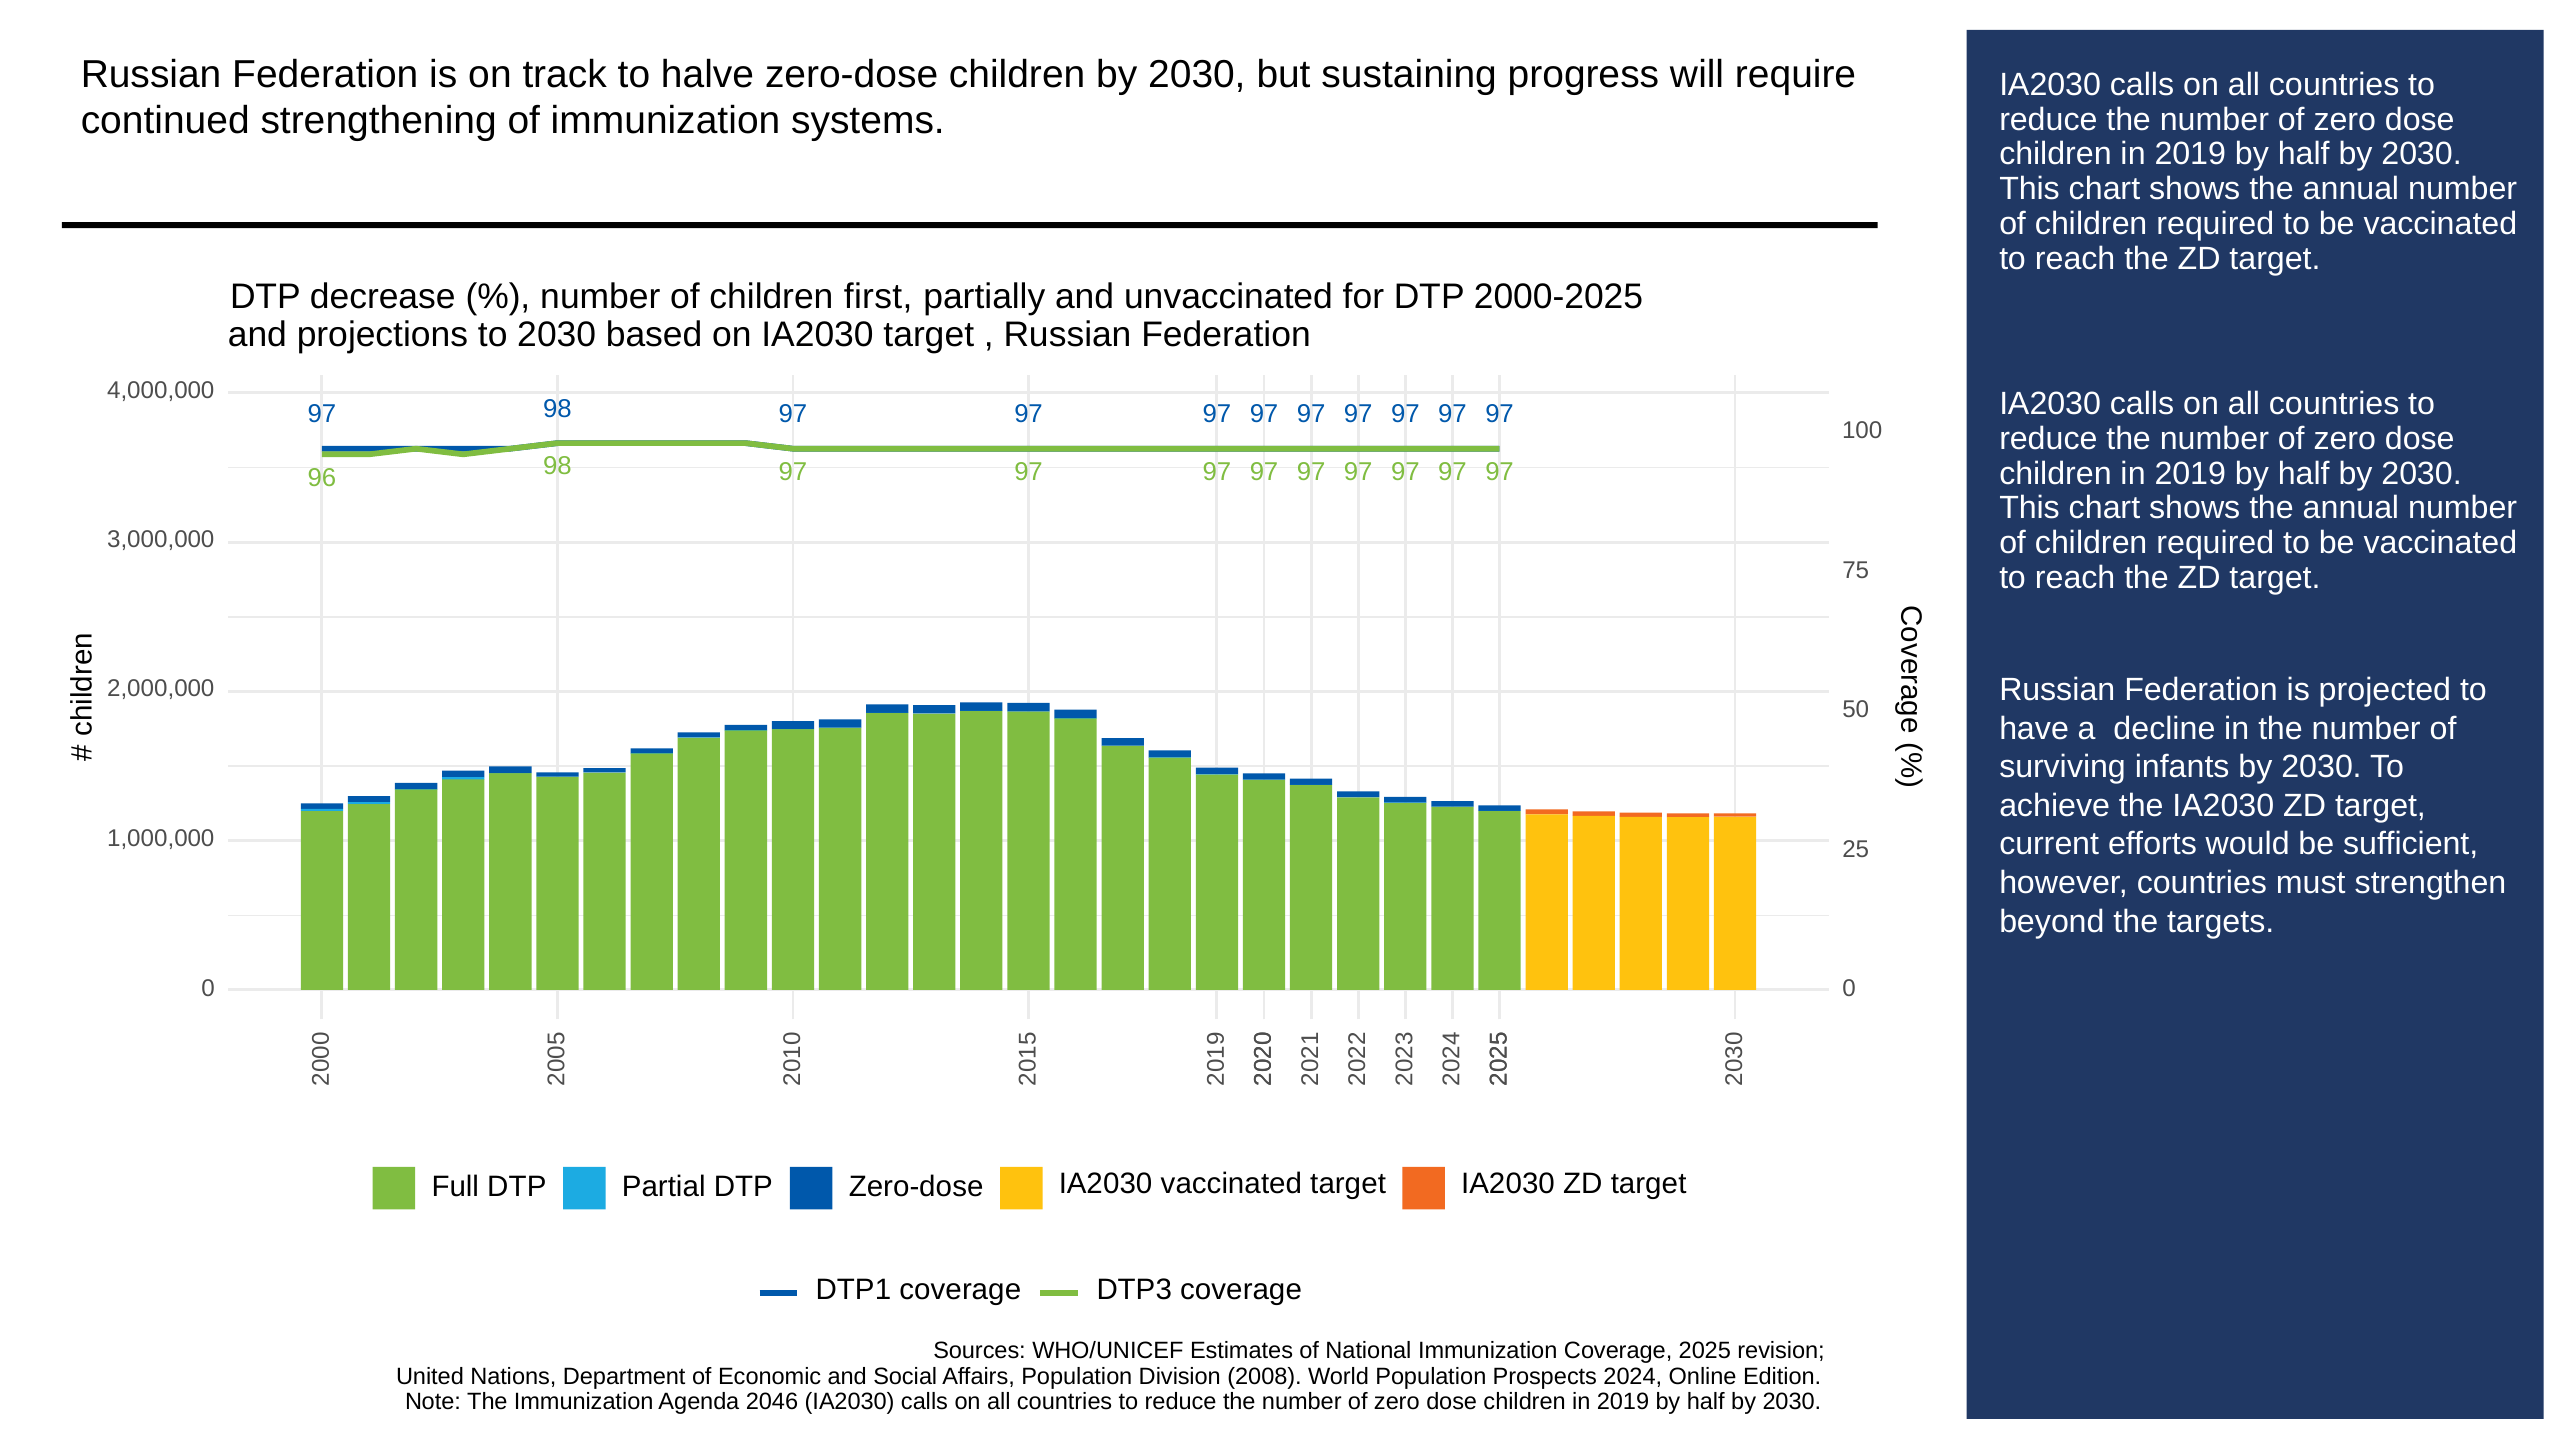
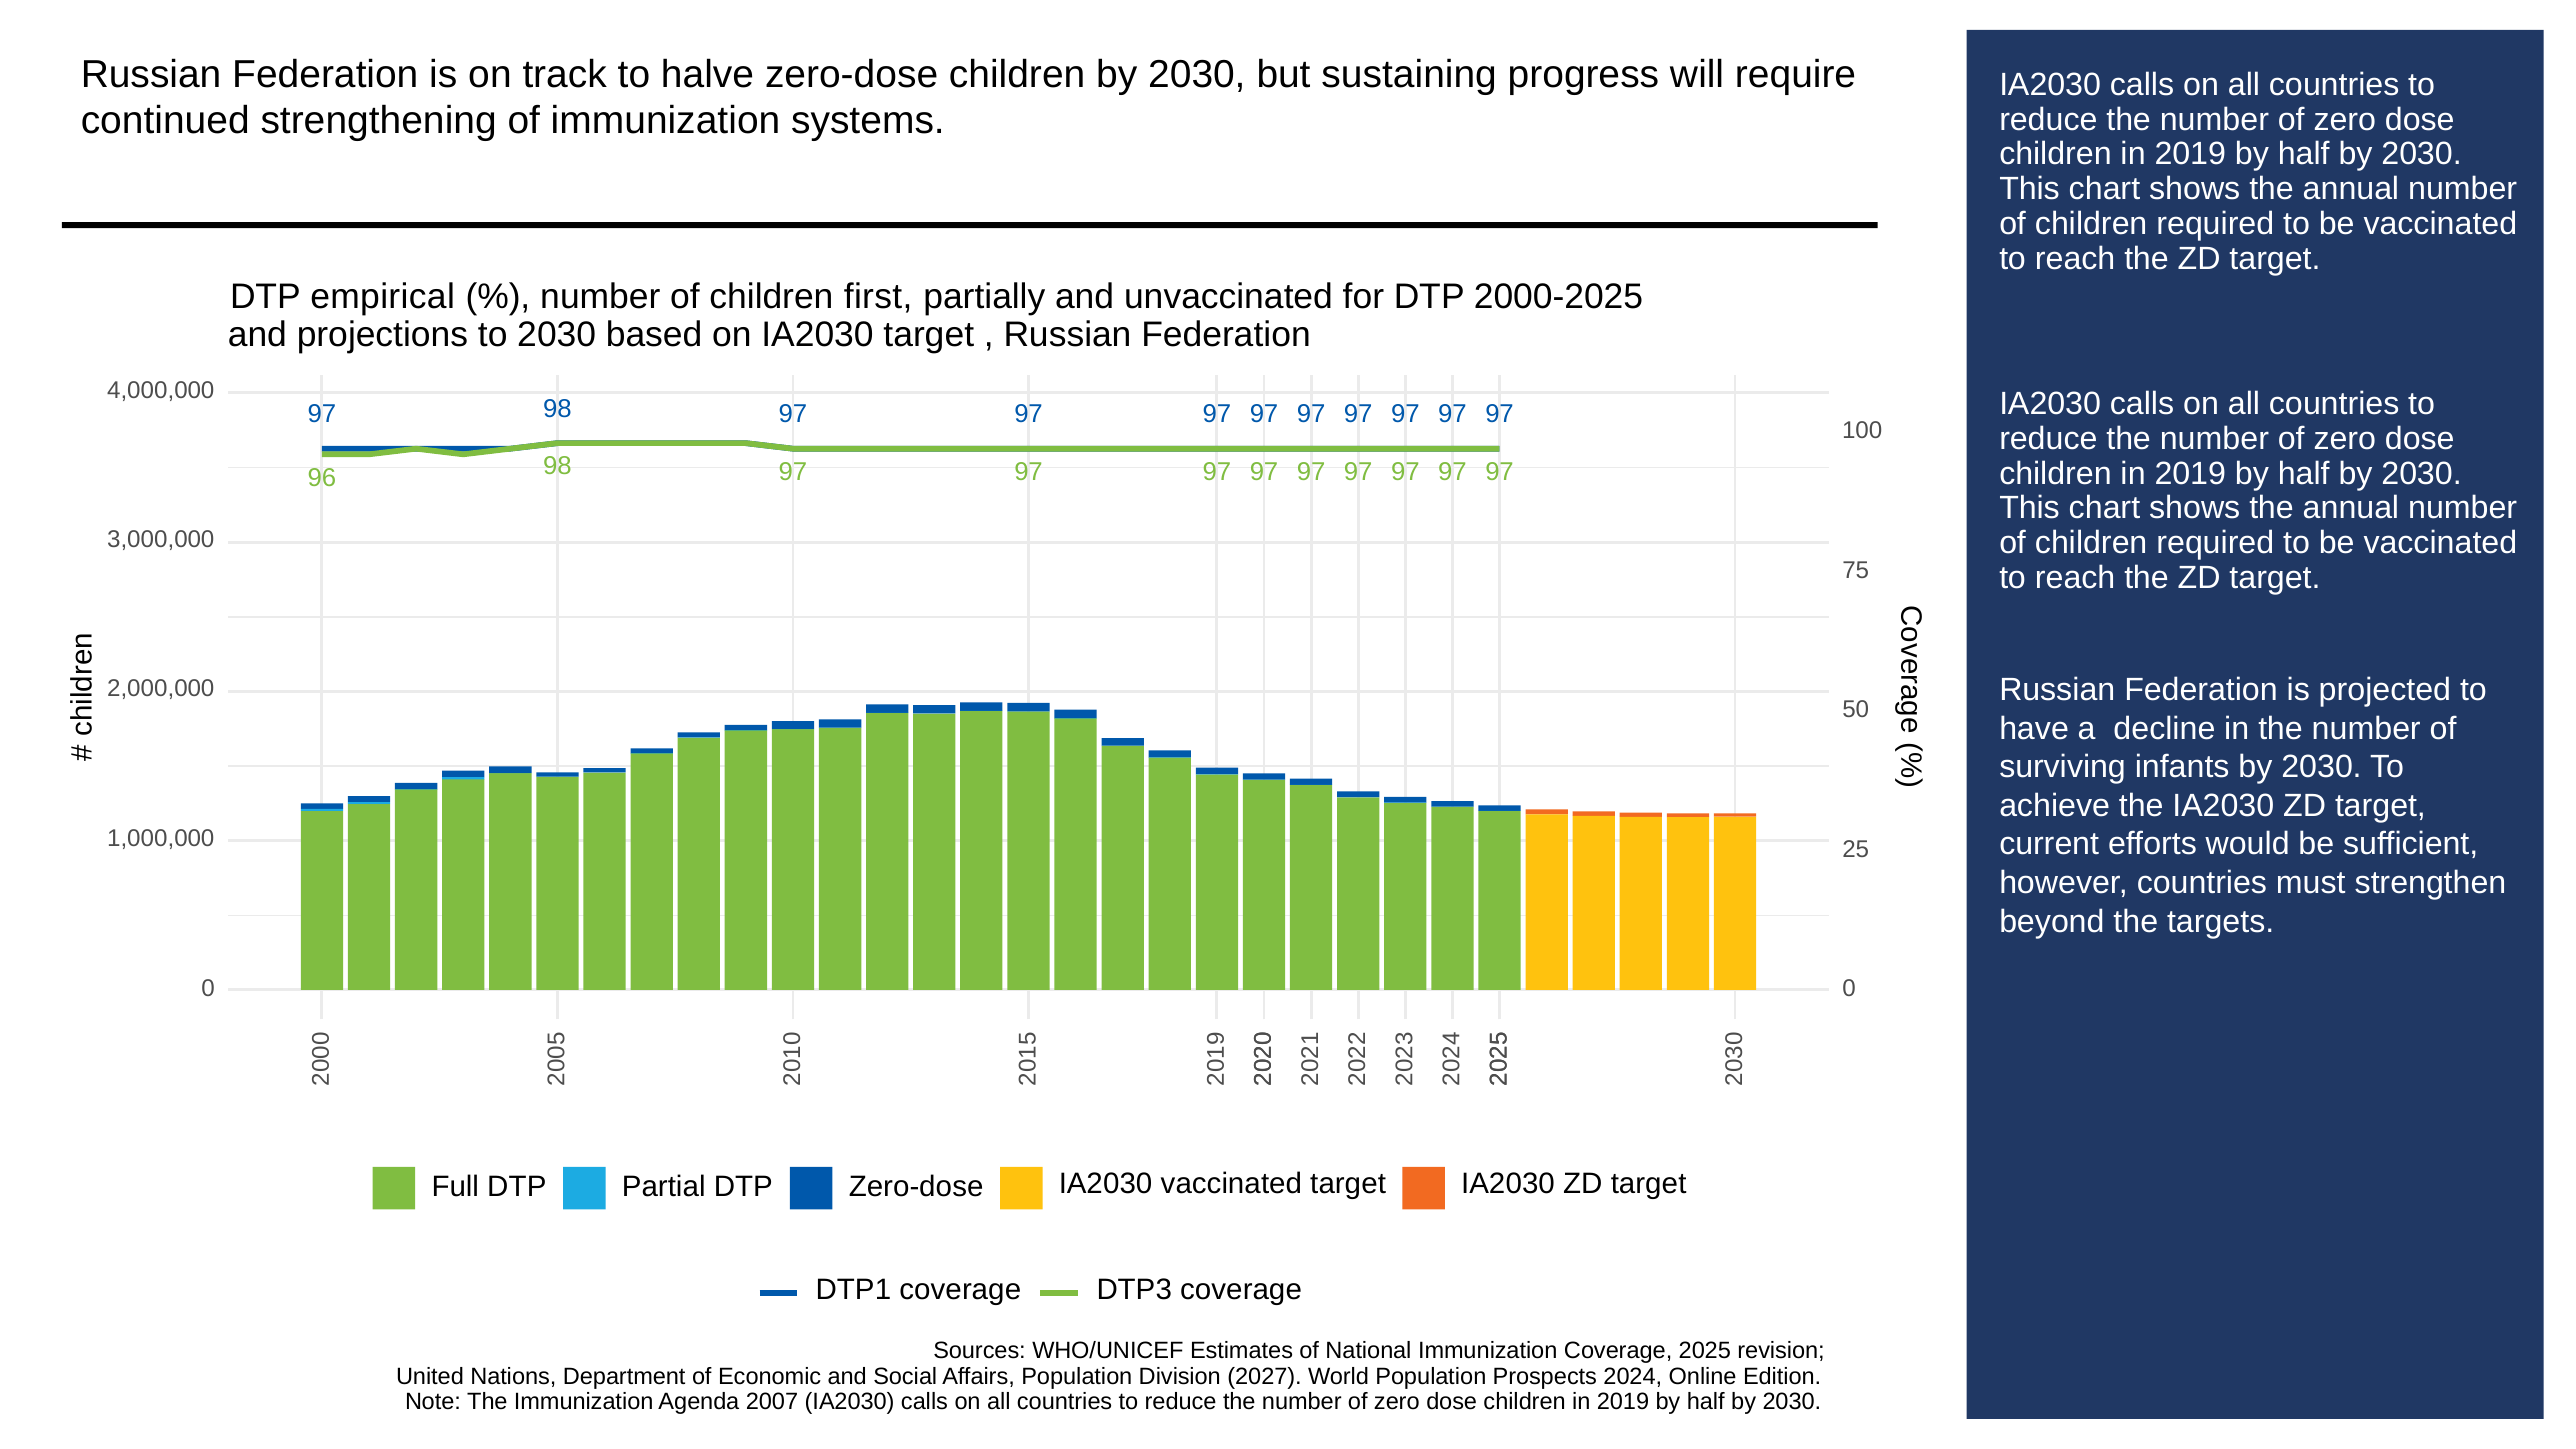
decrease: decrease -> empirical
2008: 2008 -> 2027
2046: 2046 -> 2007
